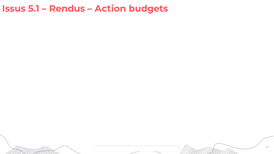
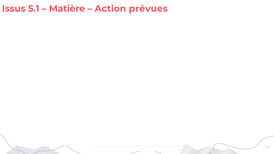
Rendus: Rendus -> Matière
budgets: budgets -> prévues
